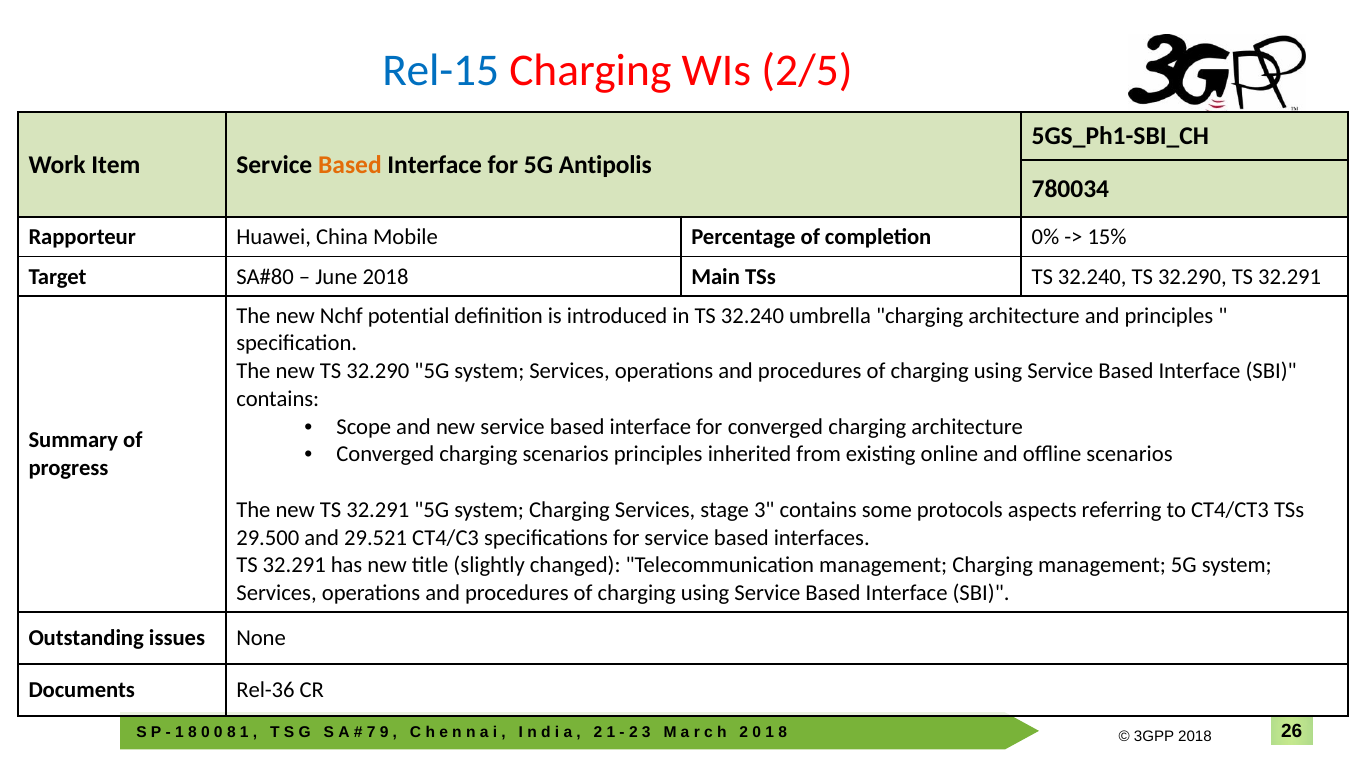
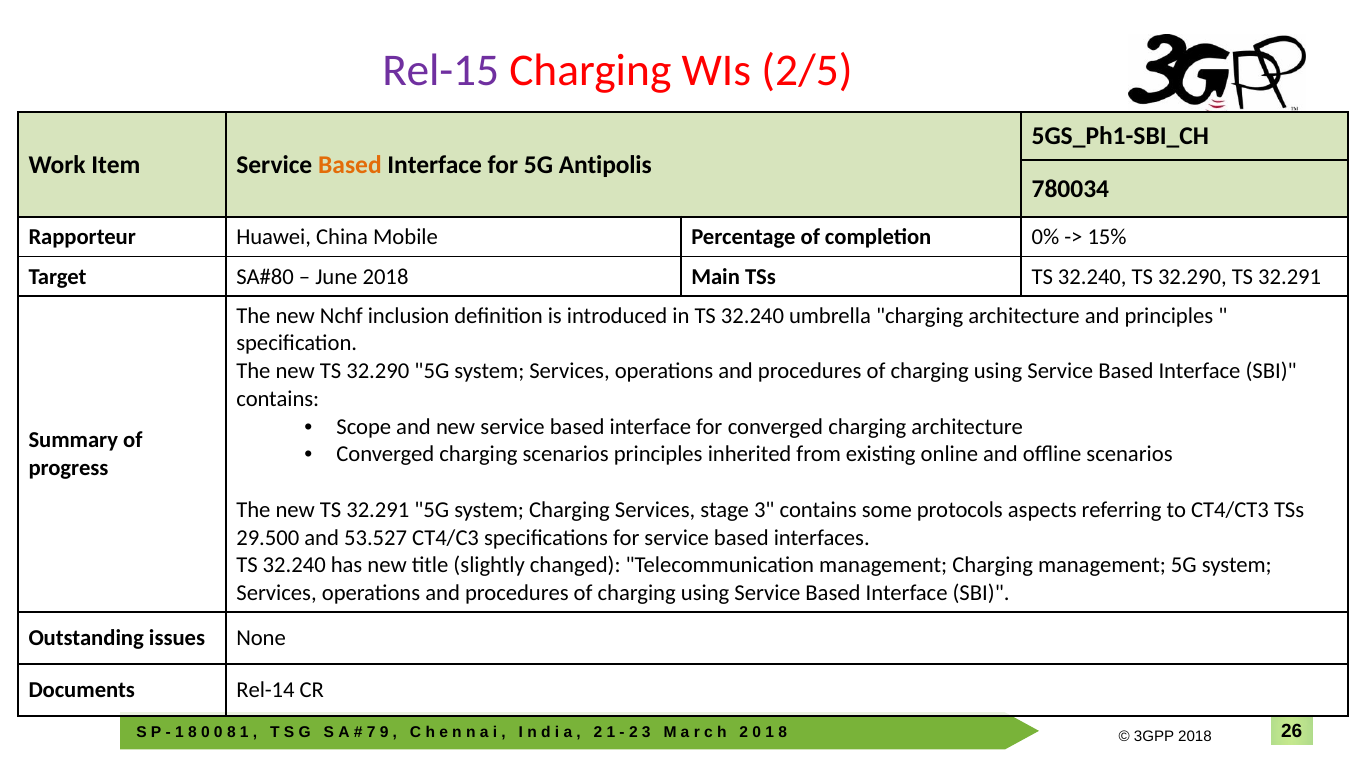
Rel-15 colour: blue -> purple
potential: potential -> inclusion
29.521: 29.521 -> 53.527
32.291 at (294, 565): 32.291 -> 32.240
Rel-36: Rel-36 -> Rel-14
